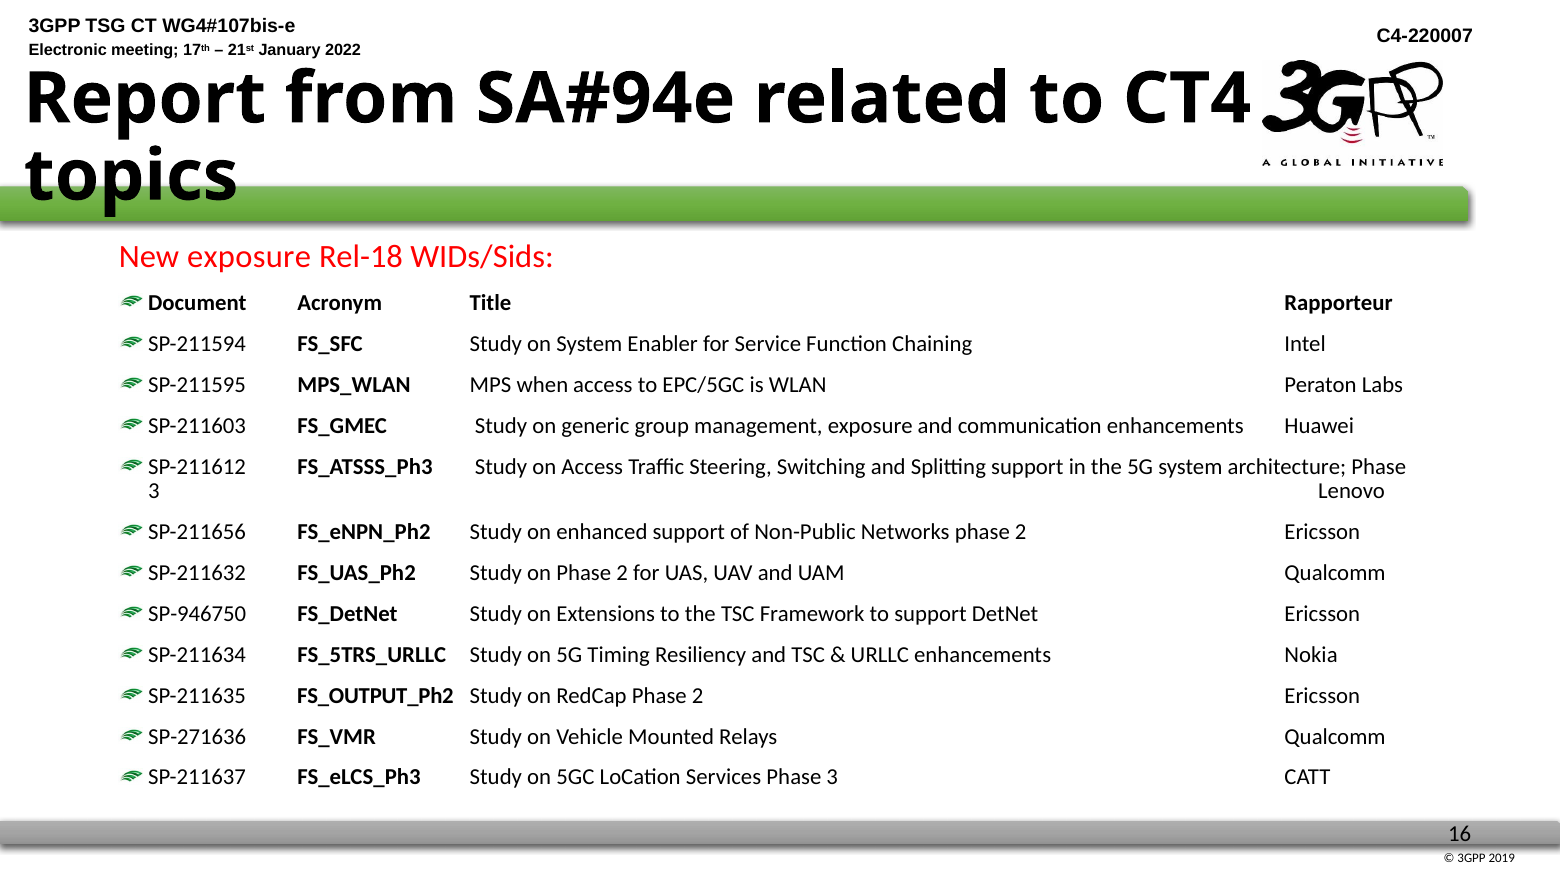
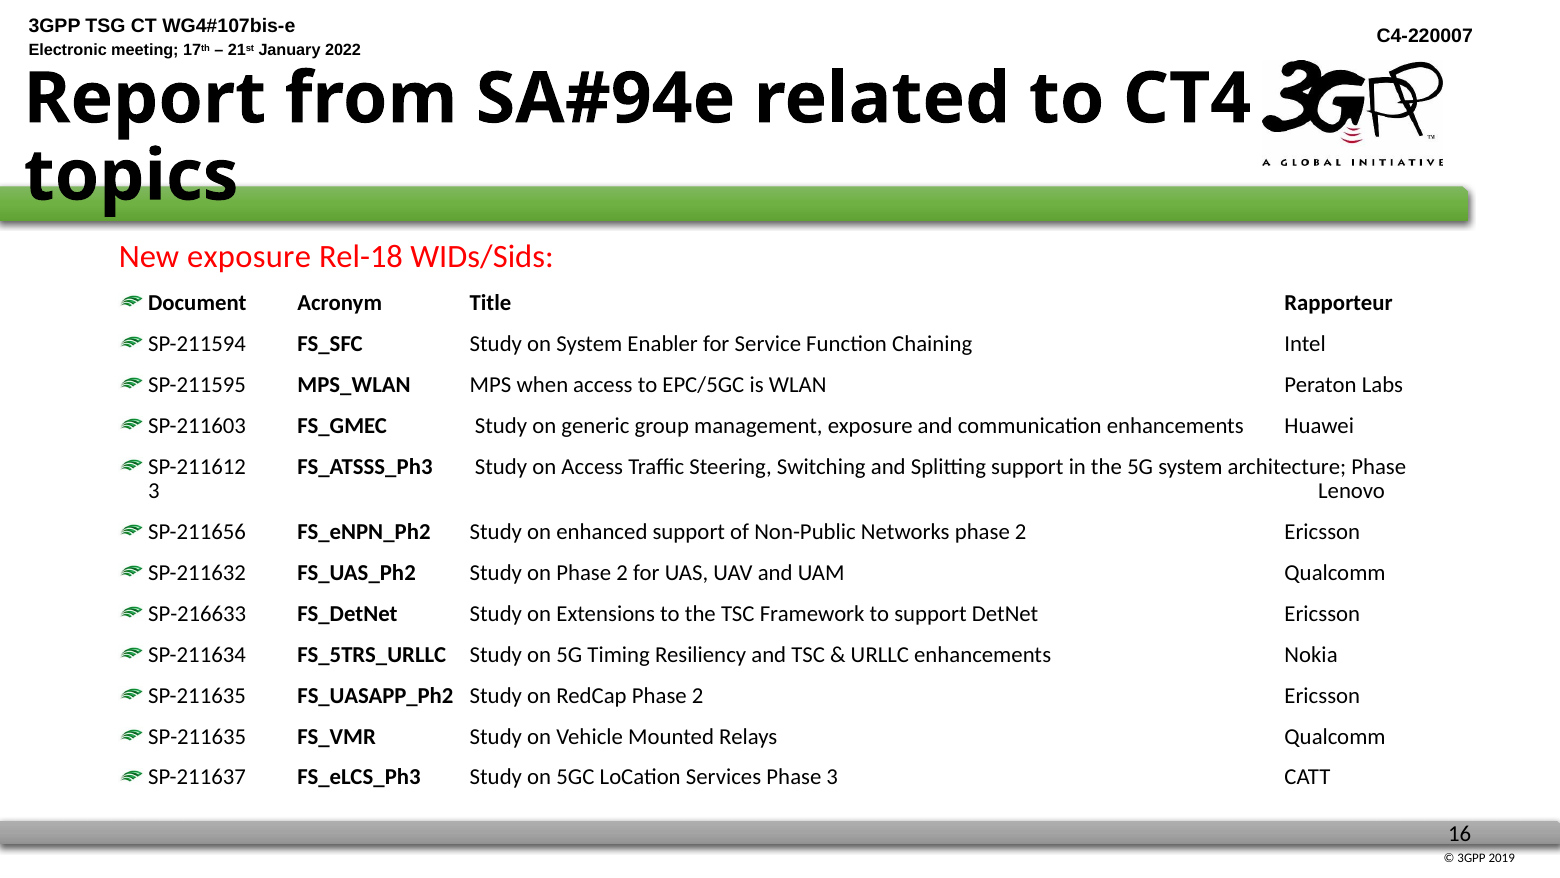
SP-946750: SP-946750 -> SP-216633
FS_OUTPUT_Ph2: FS_OUTPUT_Ph2 -> FS_UASAPP_Ph2
SP-271636 at (197, 736): SP-271636 -> SP-211635
